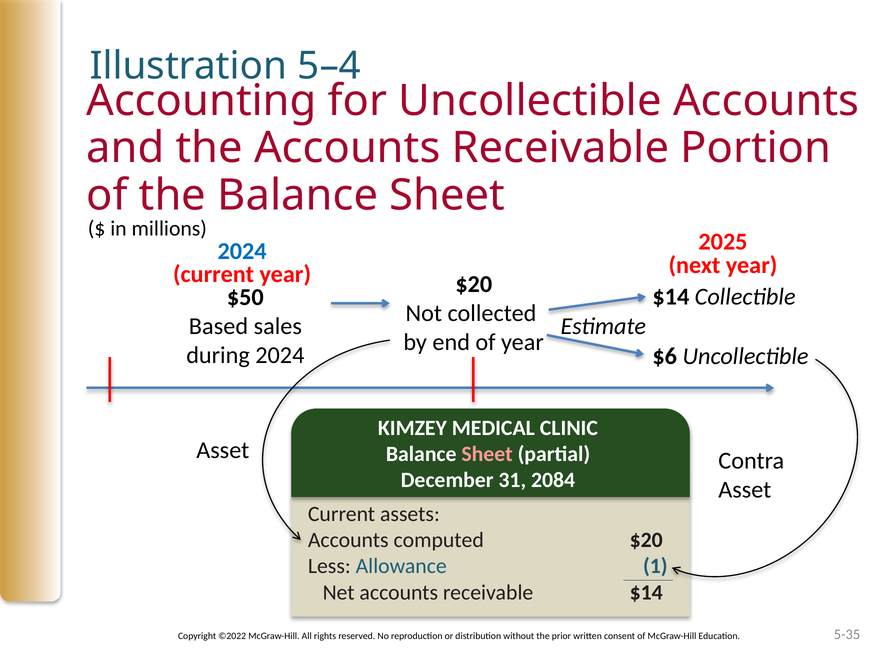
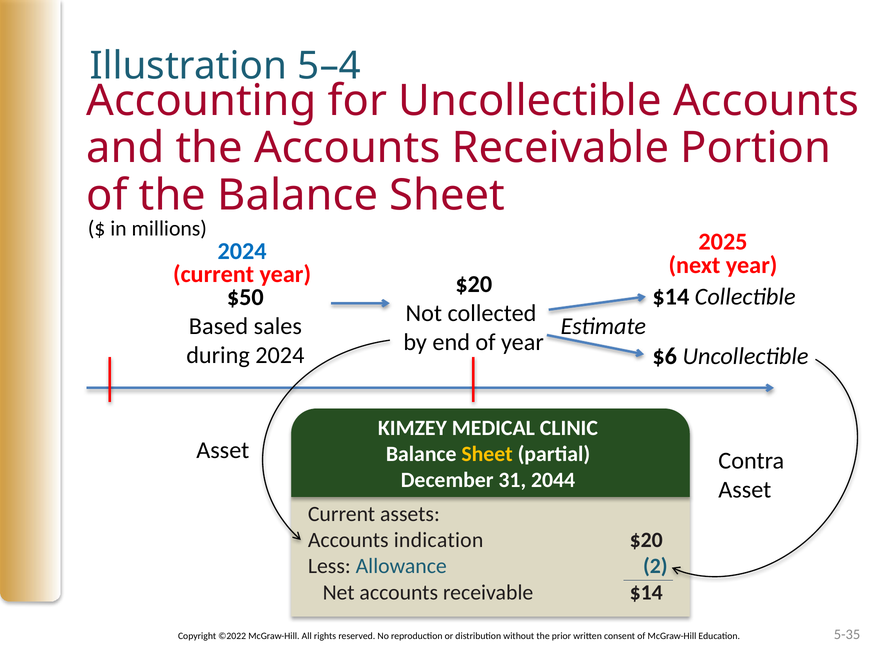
Sheet at (487, 454) colour: pink -> yellow
2084: 2084 -> 2044
computed: computed -> indication
1: 1 -> 2
